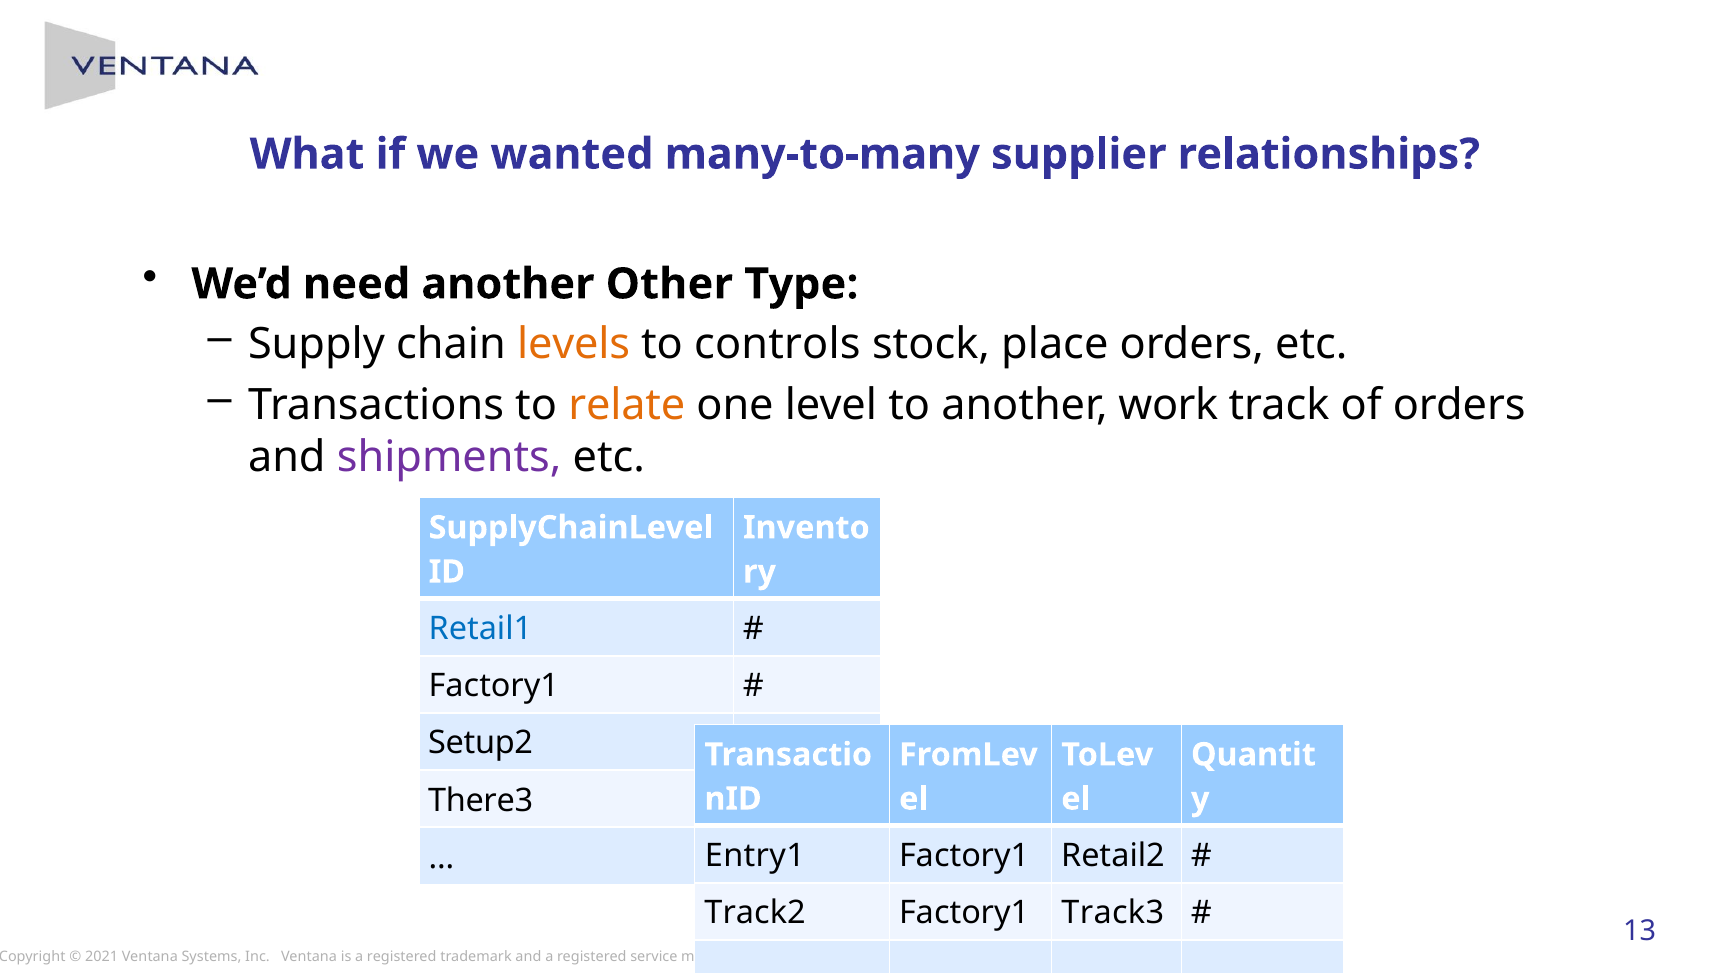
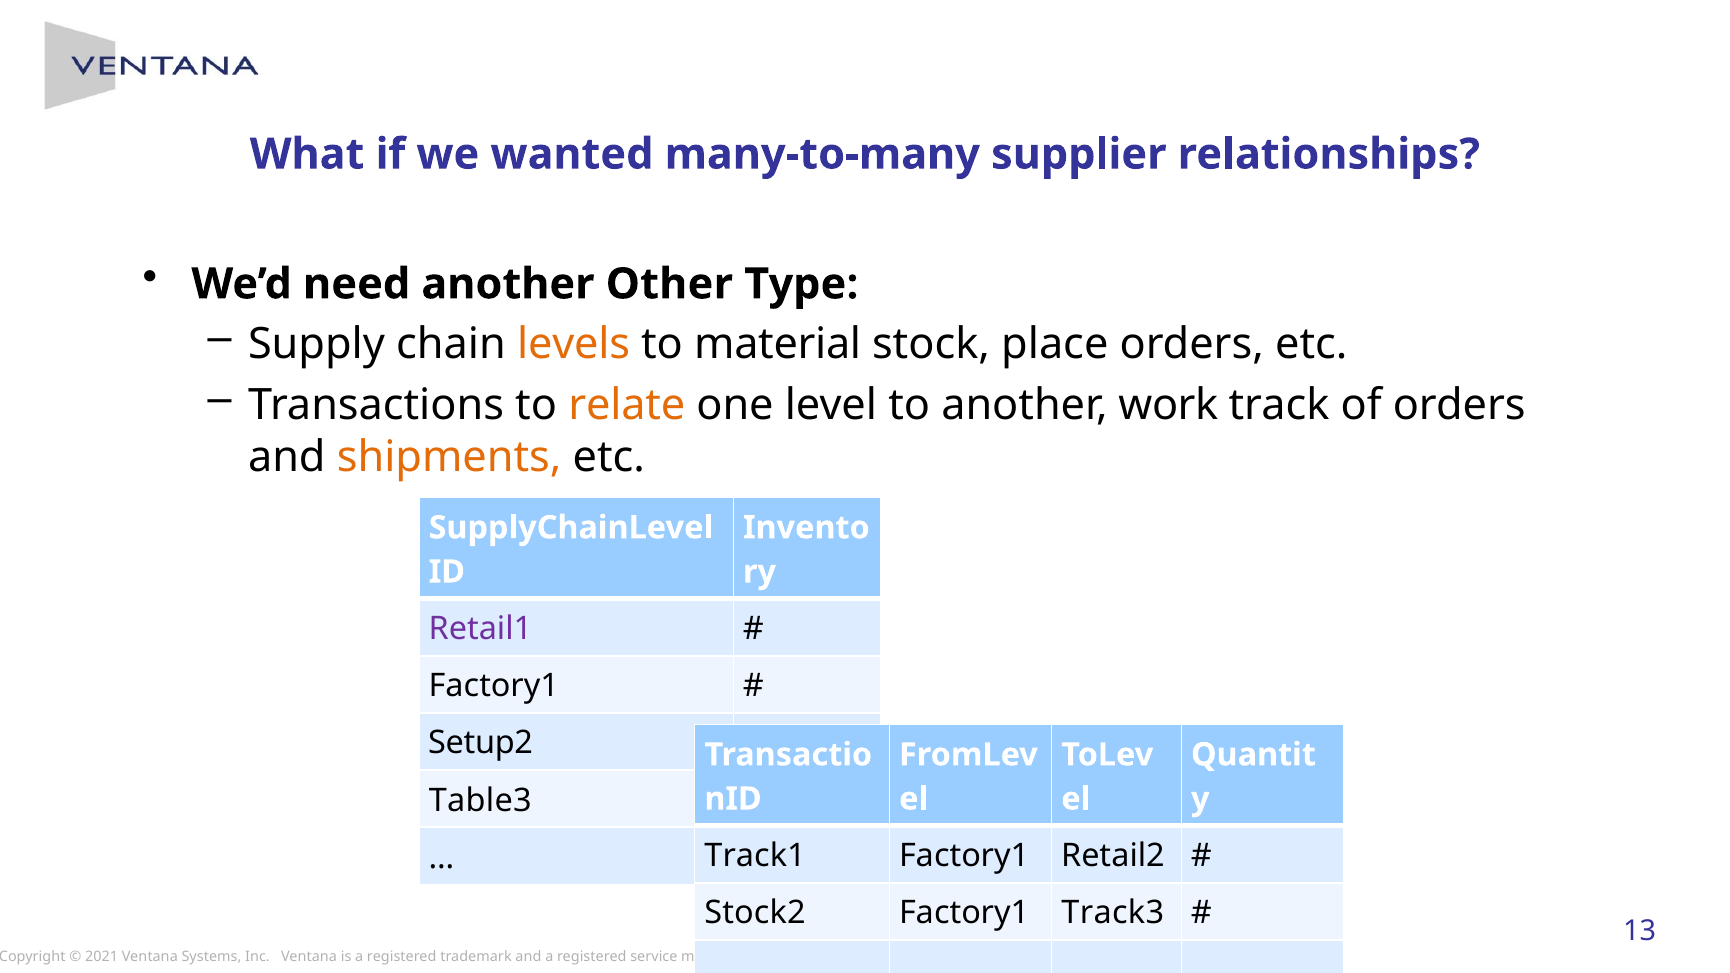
controls: controls -> material
shipments colour: purple -> orange
Retail1 colour: blue -> purple
There3: There3 -> Table3
Entry1: Entry1 -> Track1
Track2: Track2 -> Stock2
